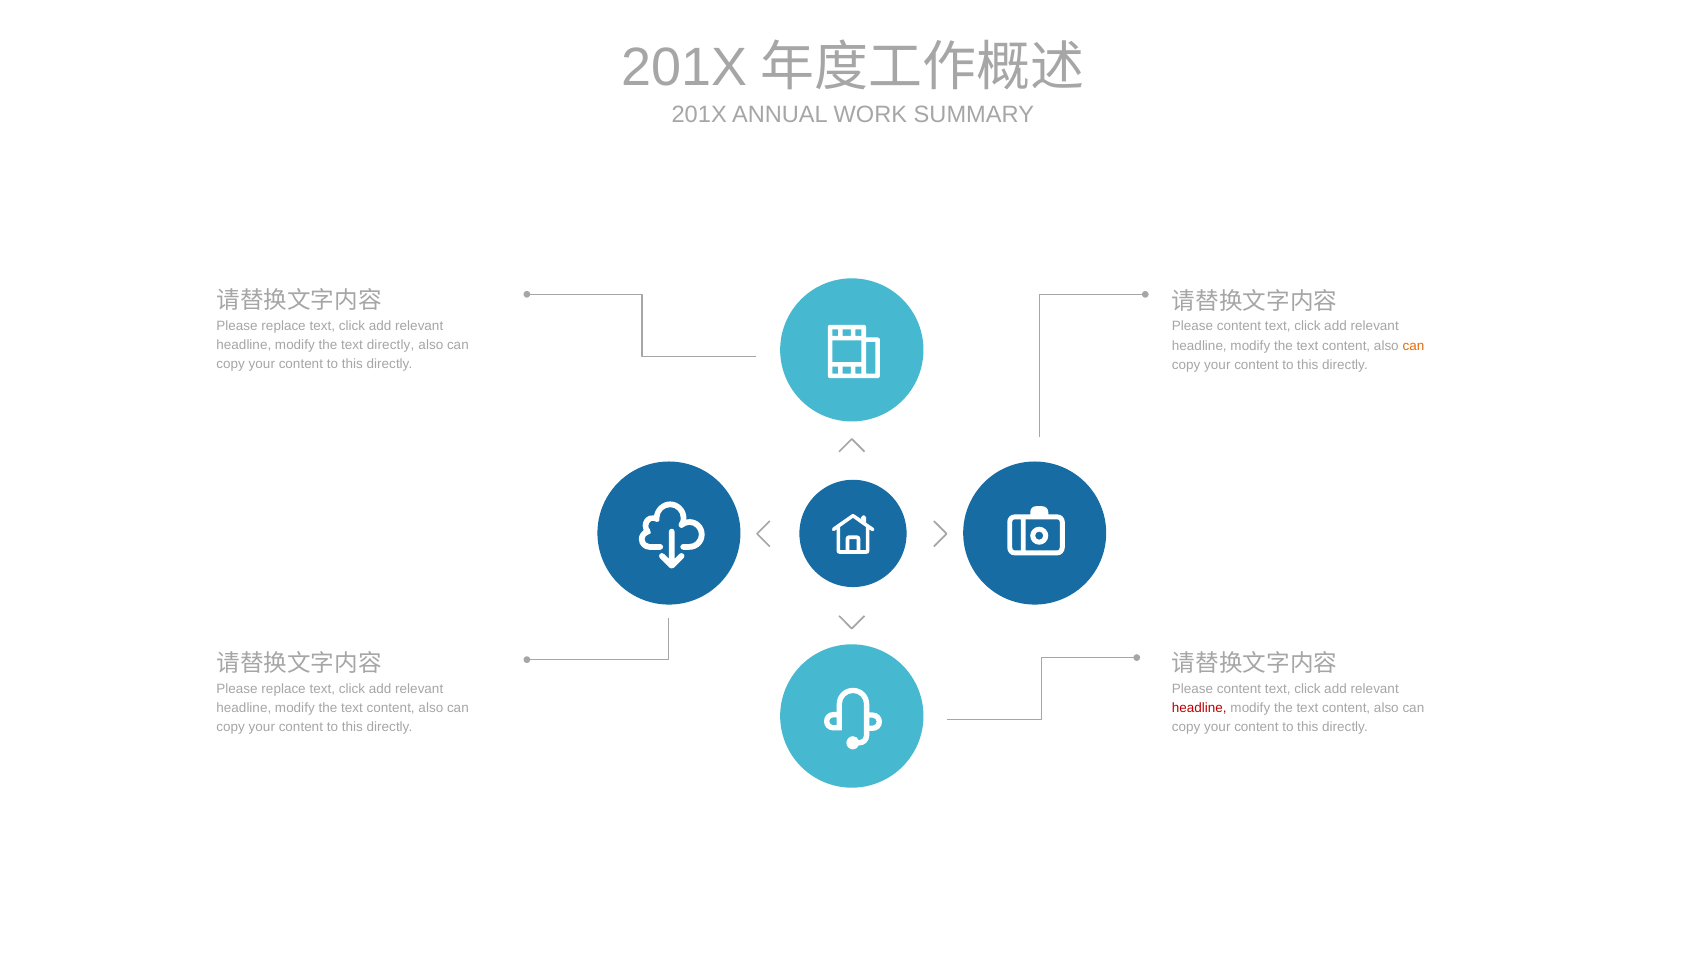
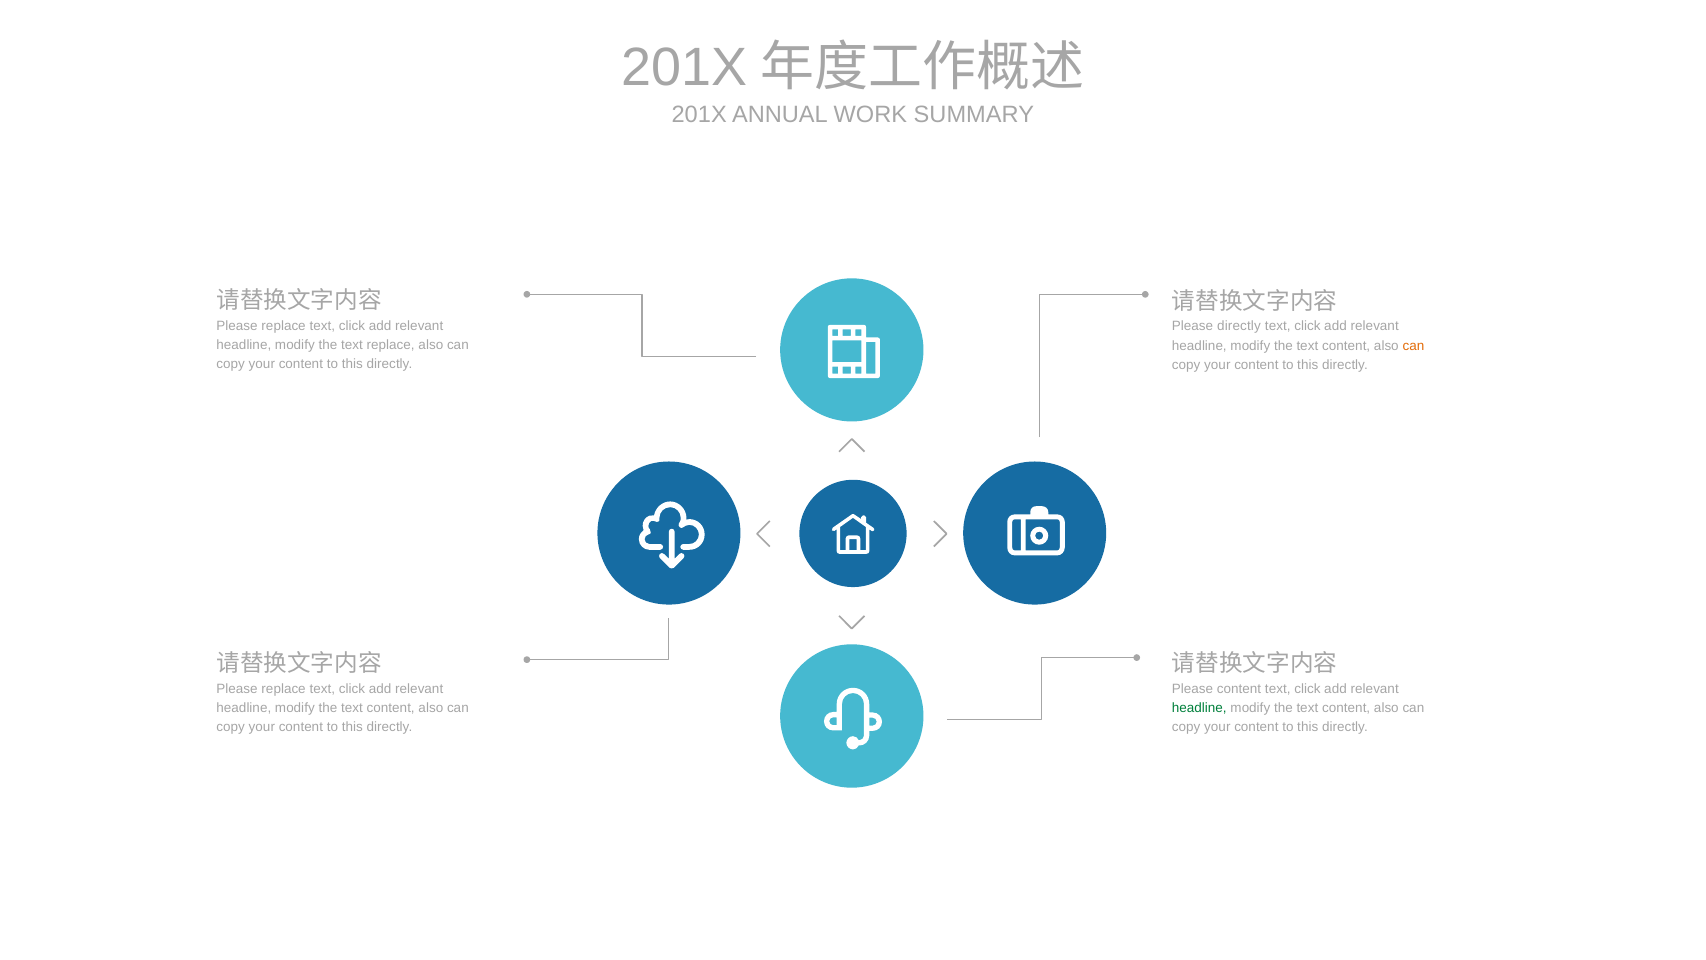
content at (1239, 326): content -> directly
text directly: directly -> replace
headline at (1199, 708) colour: red -> green
